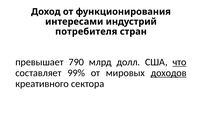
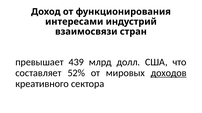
потребителя: потребителя -> взаимосвязи
790: 790 -> 439
что underline: present -> none
99%: 99% -> 52%
